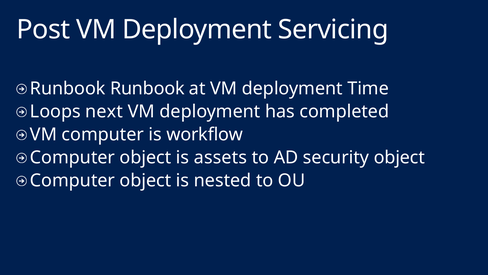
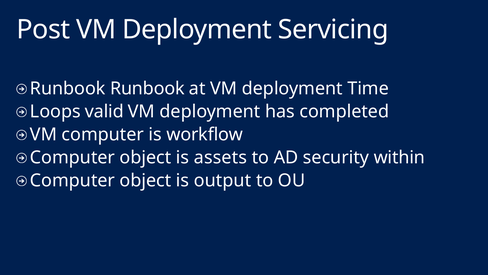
next: next -> valid
security object: object -> within
nested: nested -> output
